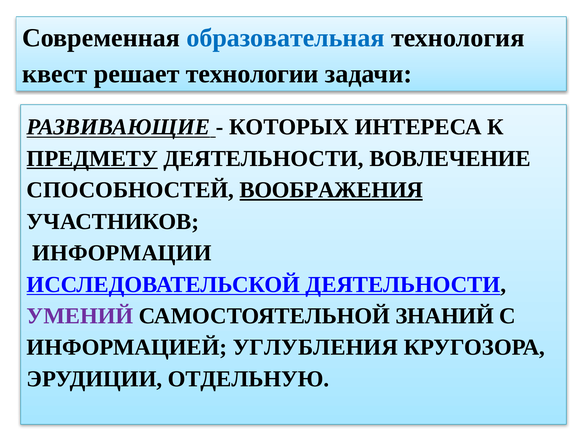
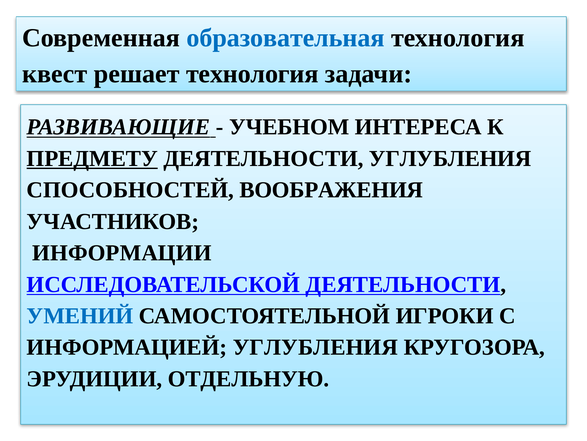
решает технологии: технологии -> технология
КОТОРЫХ: КОТОРЫХ -> УЧЕБНОМ
ДЕЯТЕЛЬНОСТИ ВОВЛЕЧЕНИЕ: ВОВЛЕЧЕНИЕ -> УГЛУБЛЕНИЯ
ВООБРАЖЕНИЯ underline: present -> none
УМЕНИЙ colour: purple -> blue
ЗНАНИЙ: ЗНАНИЙ -> ИГРОКИ
